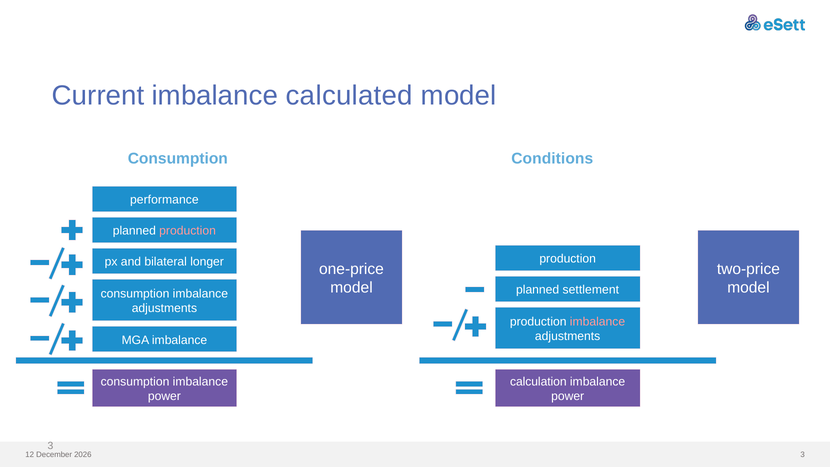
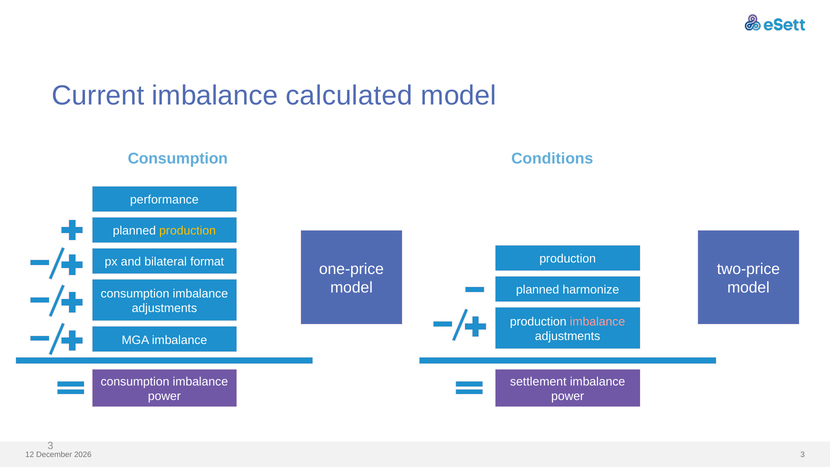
production at (188, 231) colour: pink -> yellow
longer: longer -> format
settlement: settlement -> harmonize
calculation: calculation -> settlement
